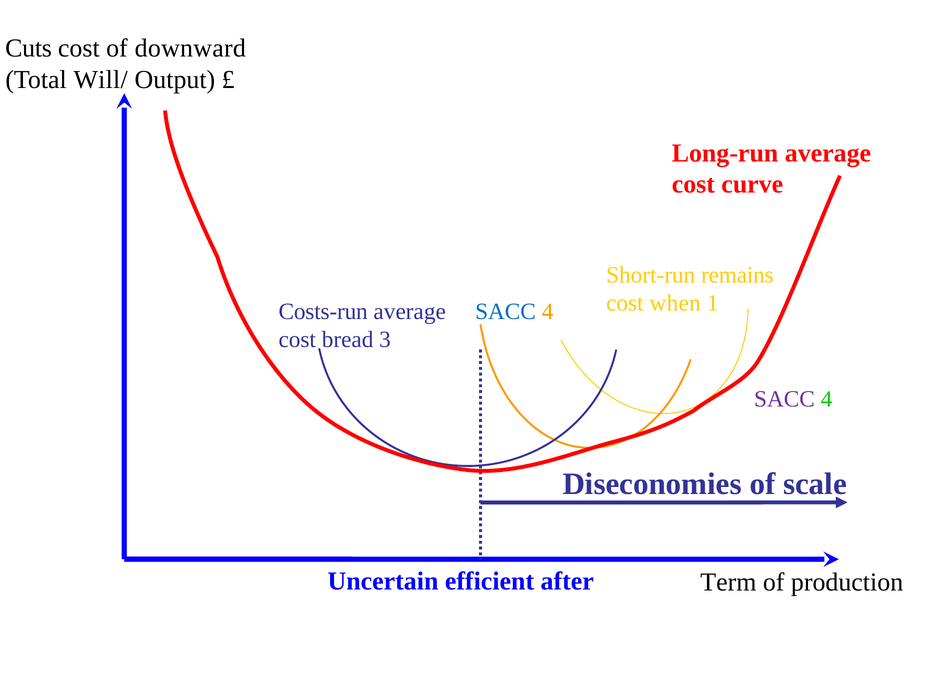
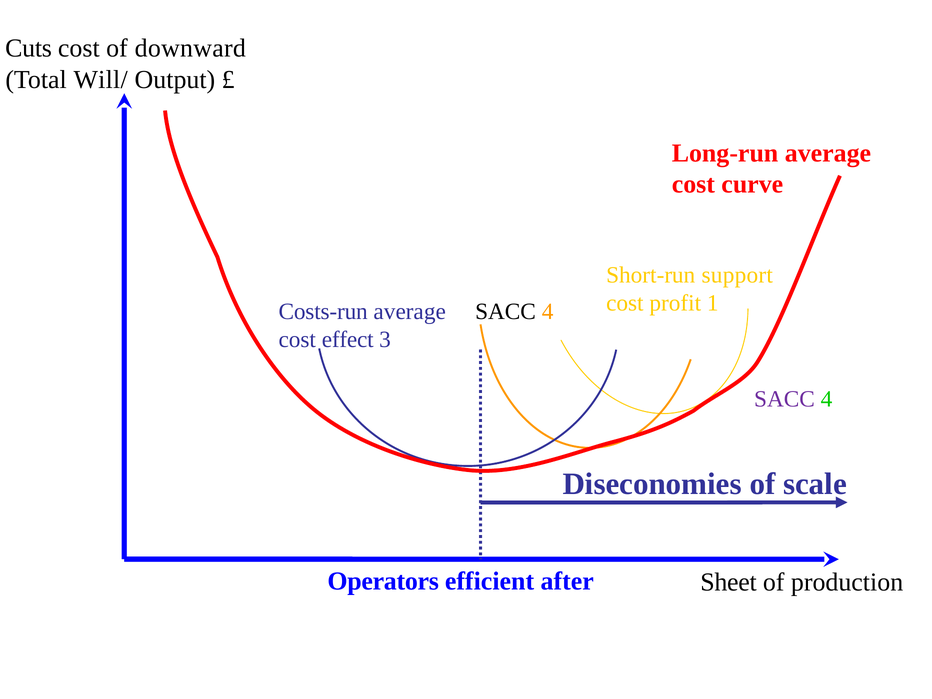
remains: remains -> support
when: when -> profit
SACC at (506, 311) colour: blue -> black
bread: bread -> effect
Uncertain: Uncertain -> Operators
Term: Term -> Sheet
